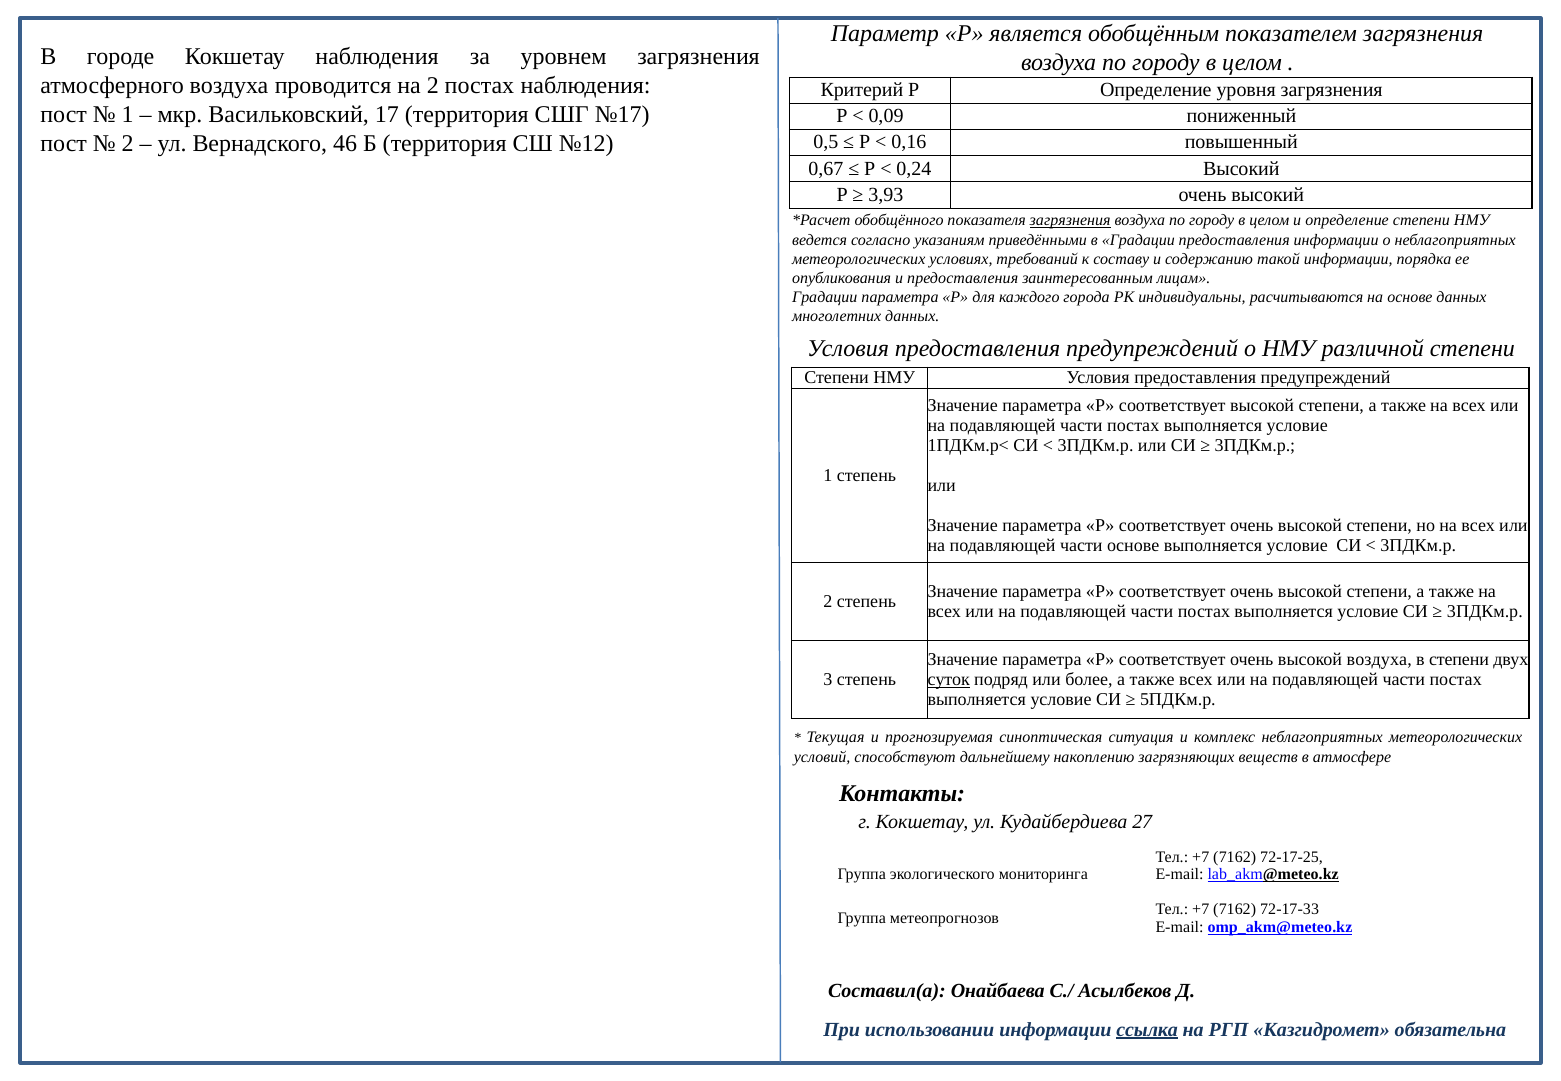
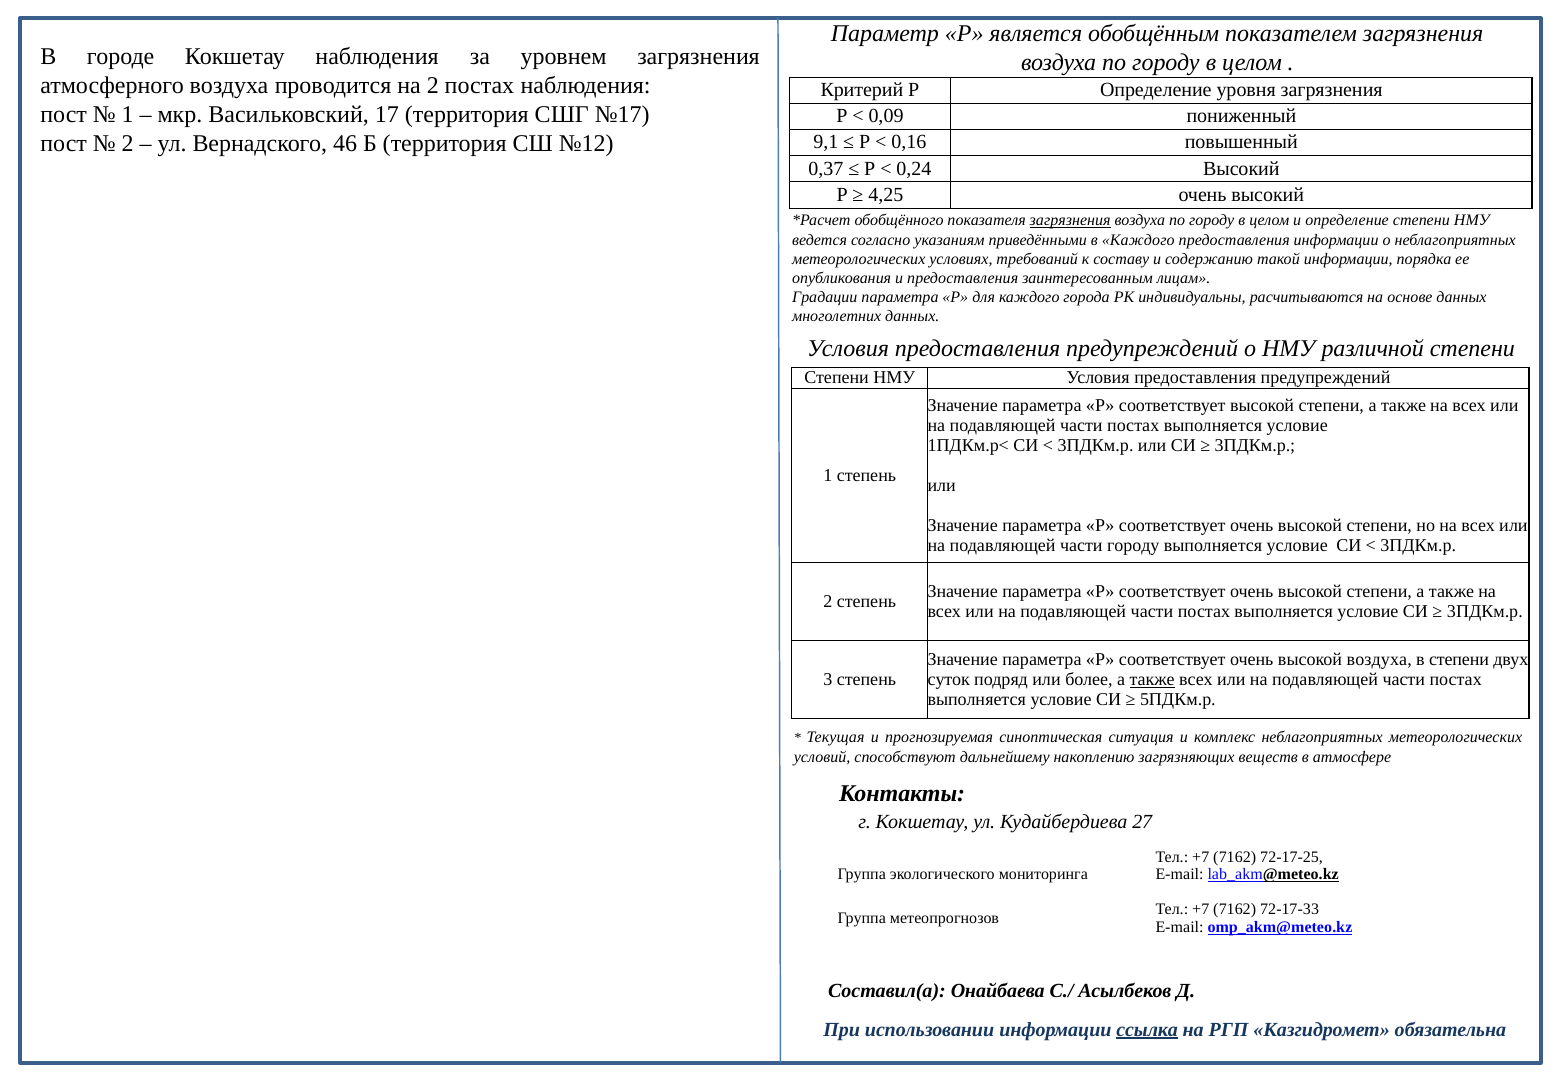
0,5: 0,5 -> 9,1
0,67: 0,67 -> 0,37
3,93: 3,93 -> 4,25
в Градации: Градации -> Каждого
части основе: основе -> городу
суток underline: present -> none
также at (1152, 679) underline: none -> present
